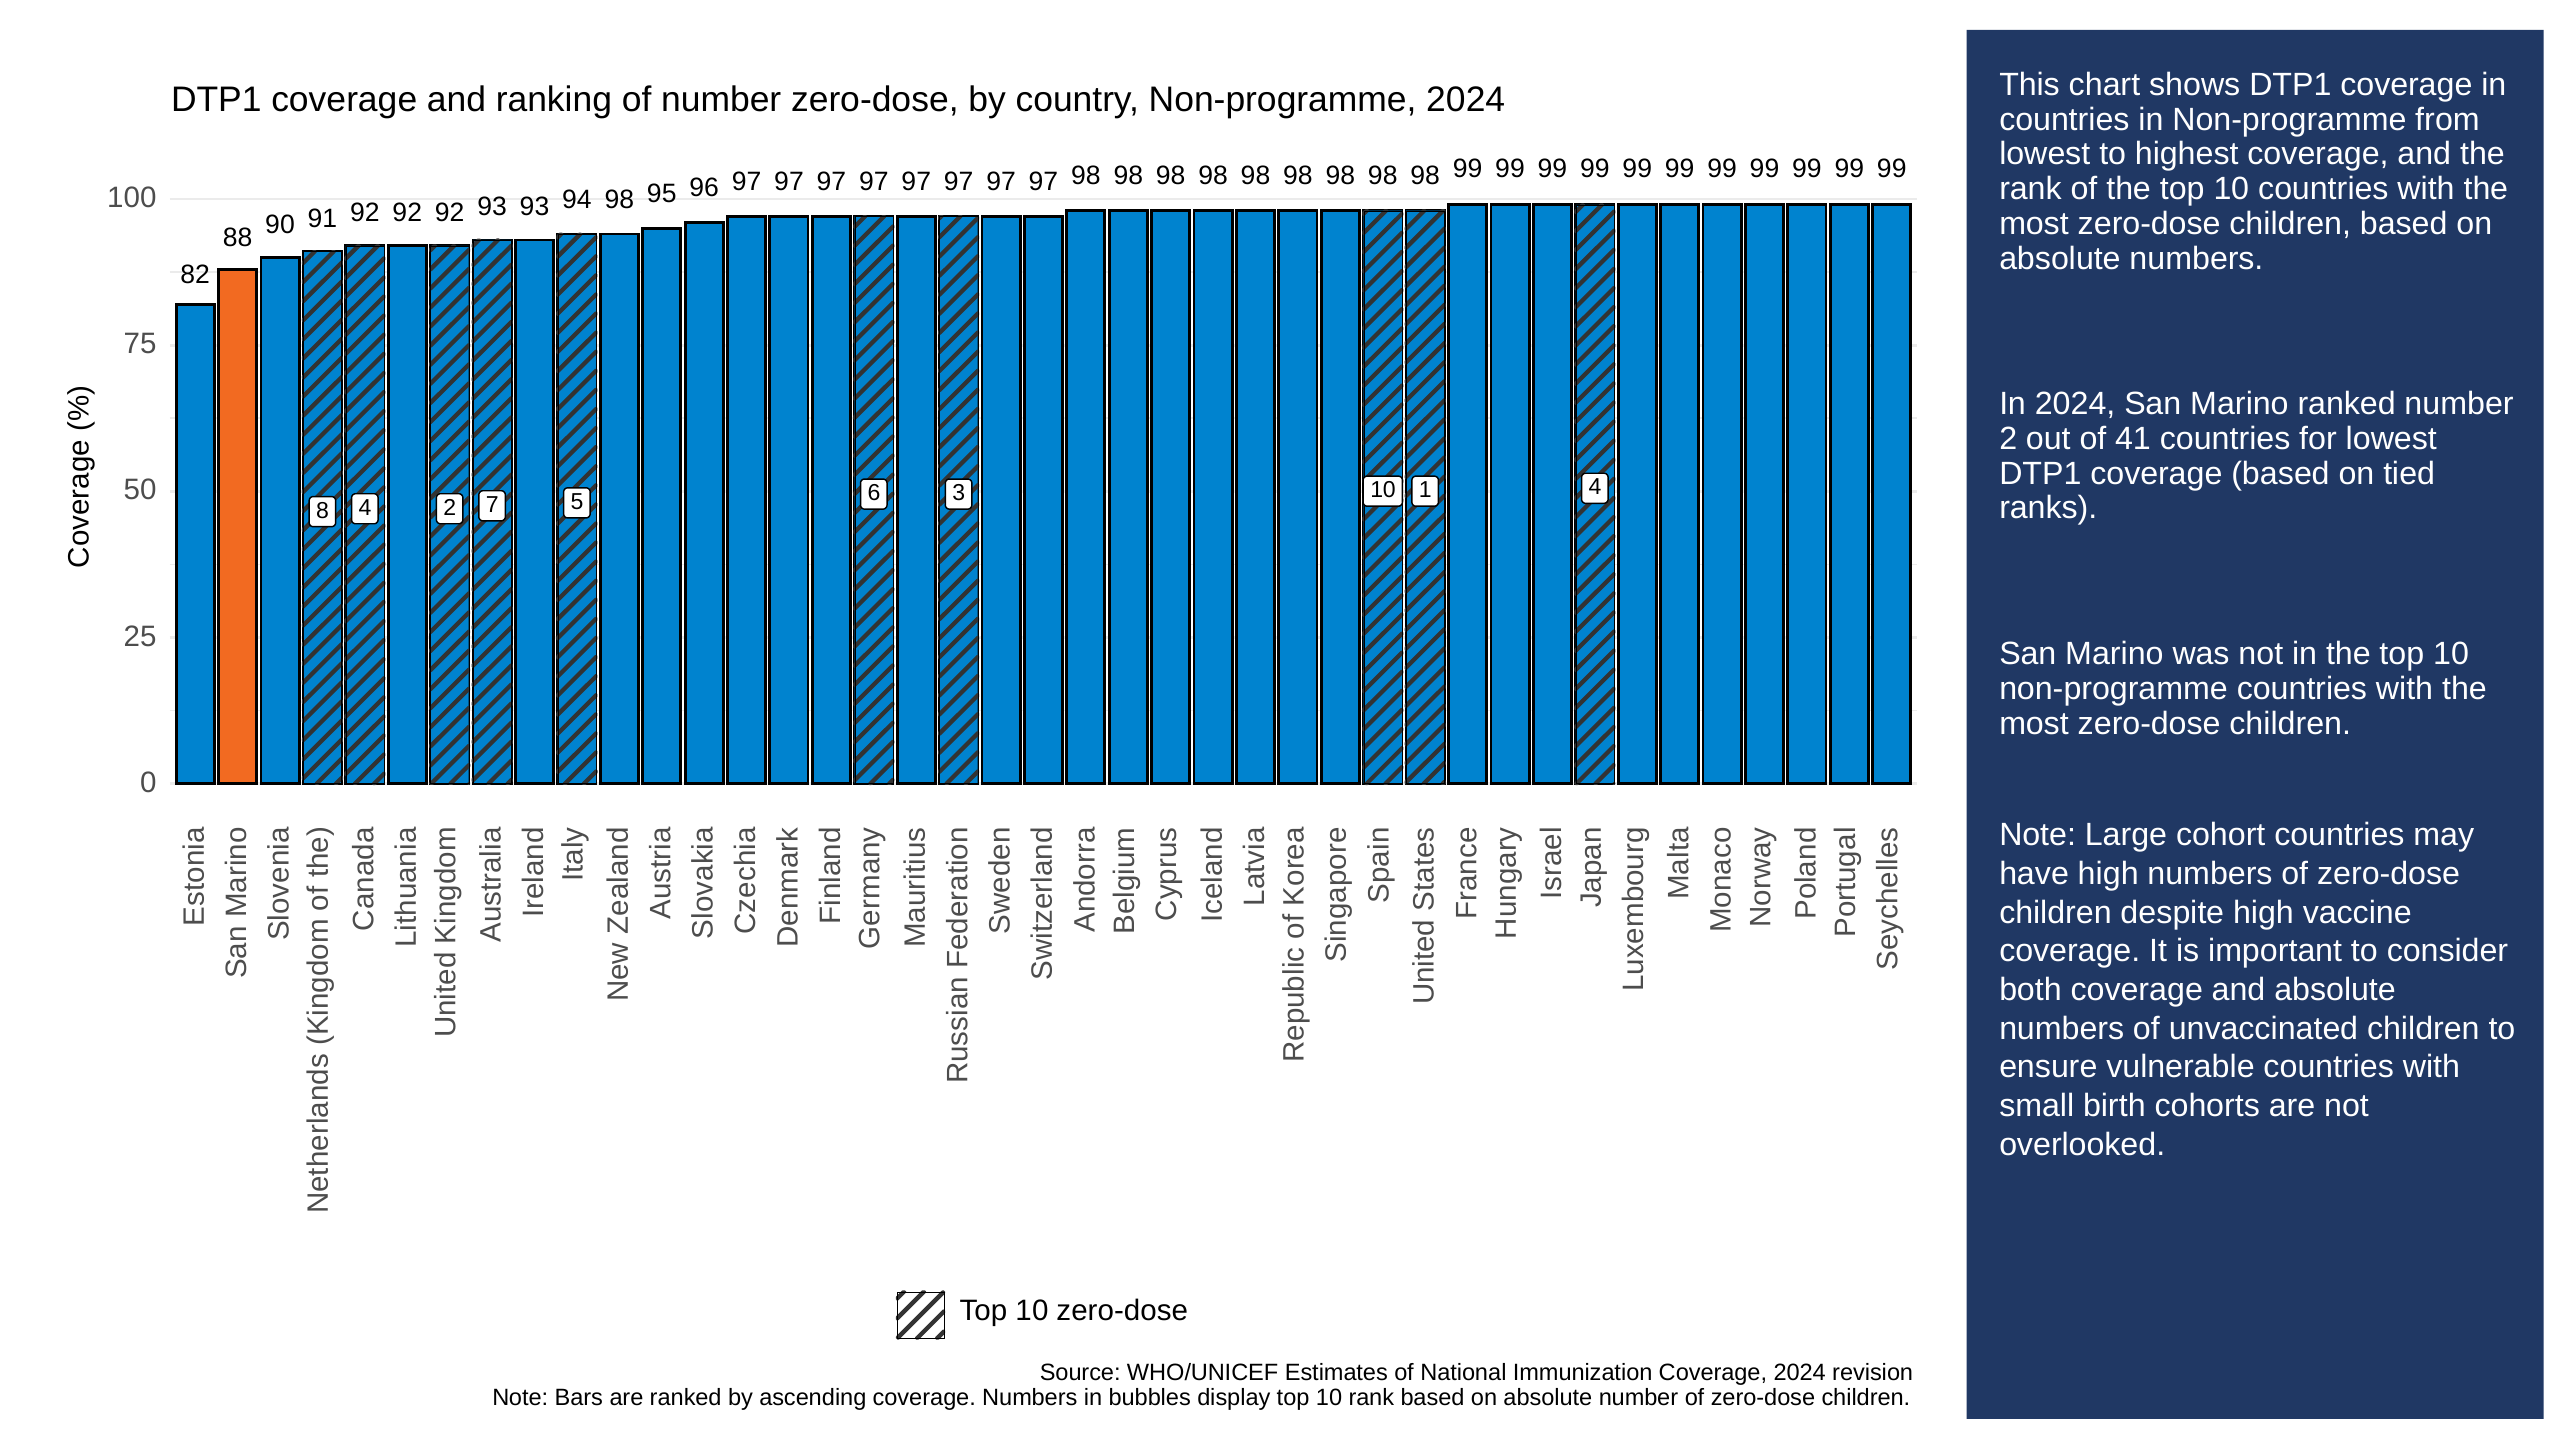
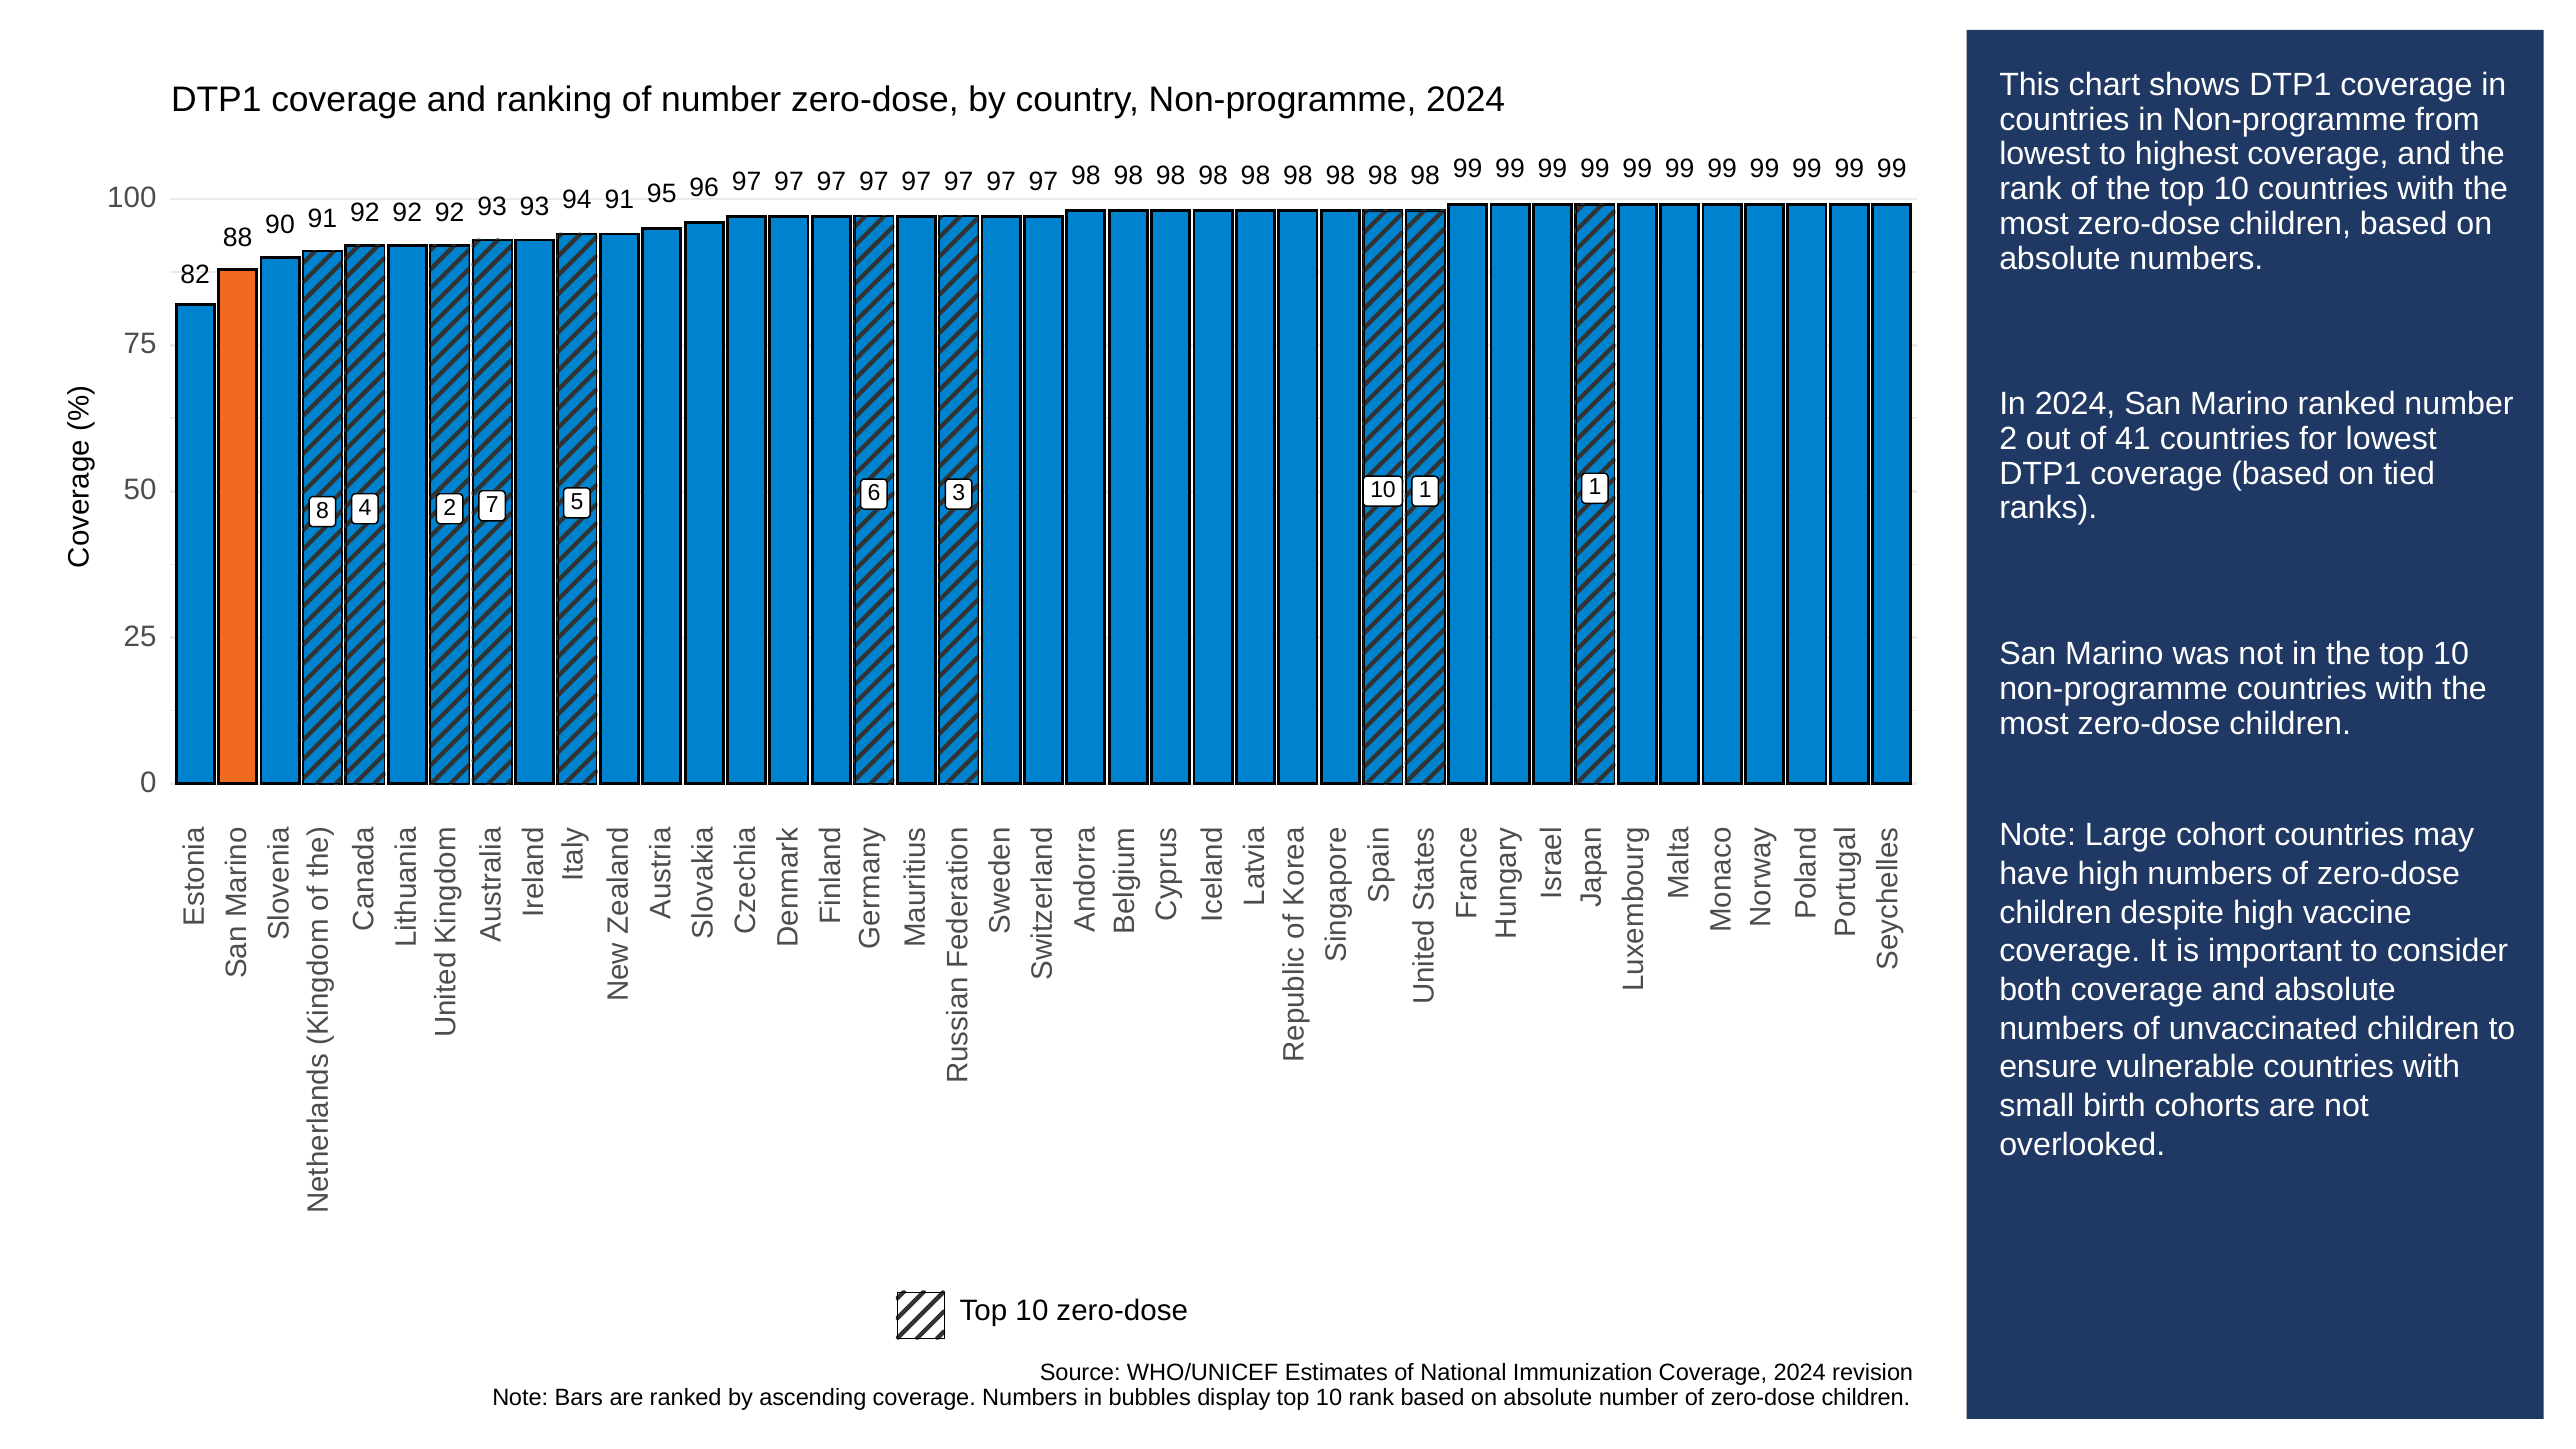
94 98: 98 -> 91
10 4: 4 -> 1
